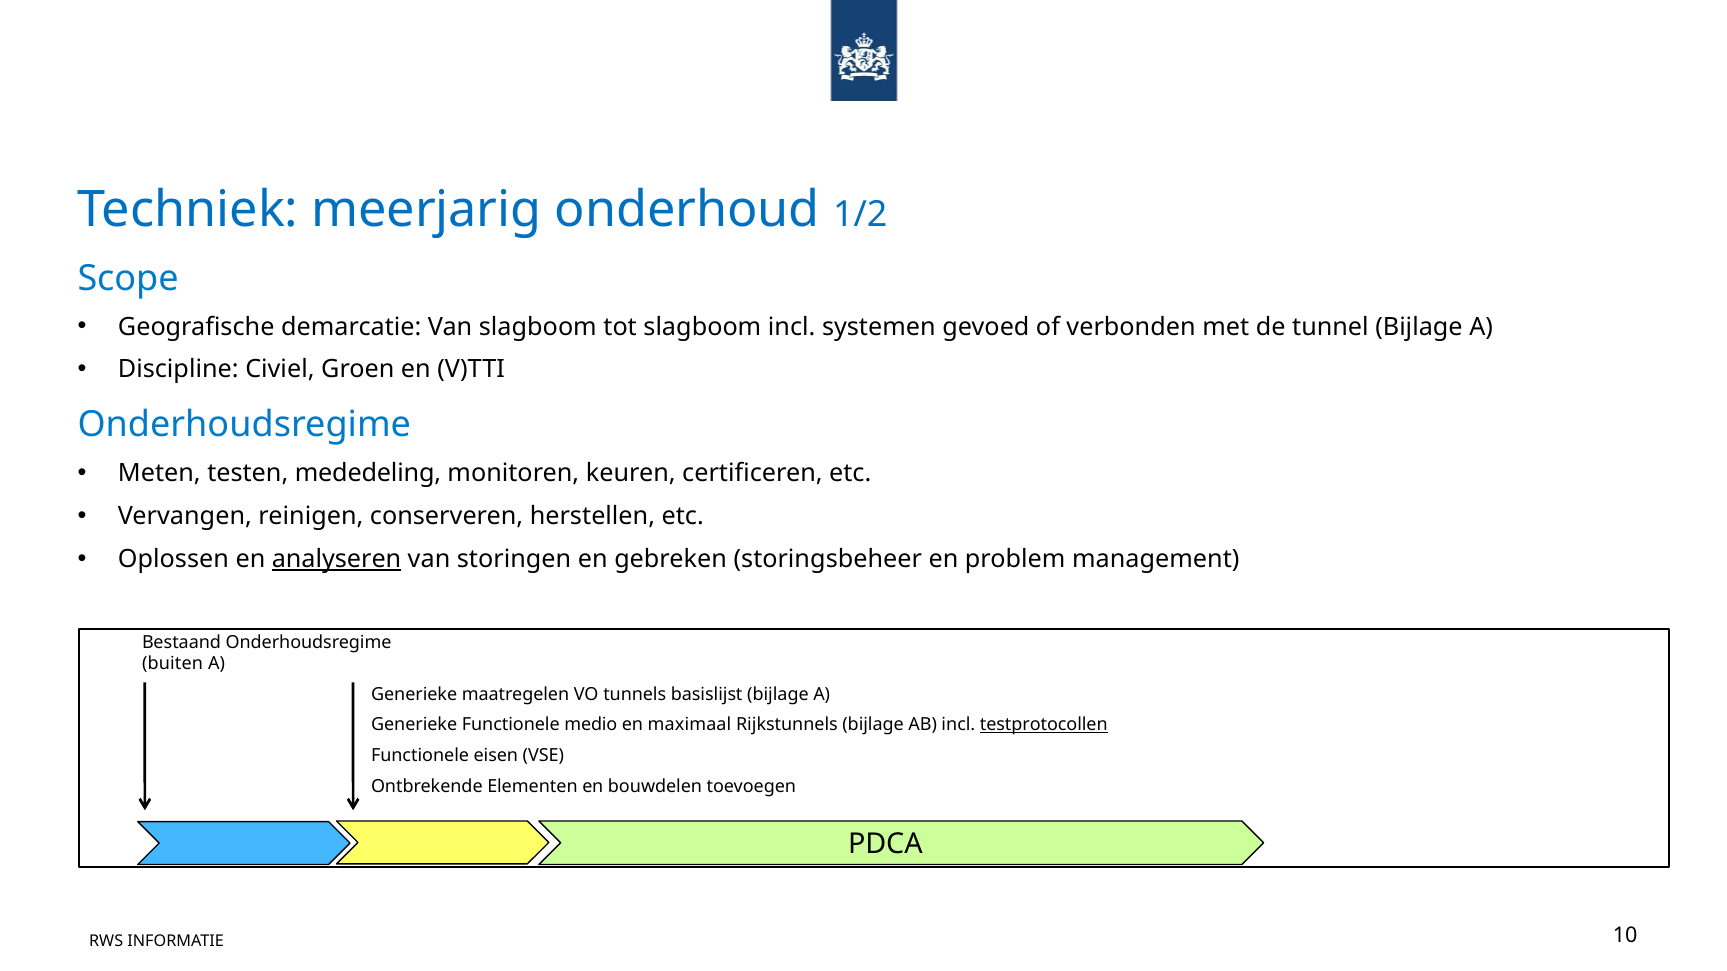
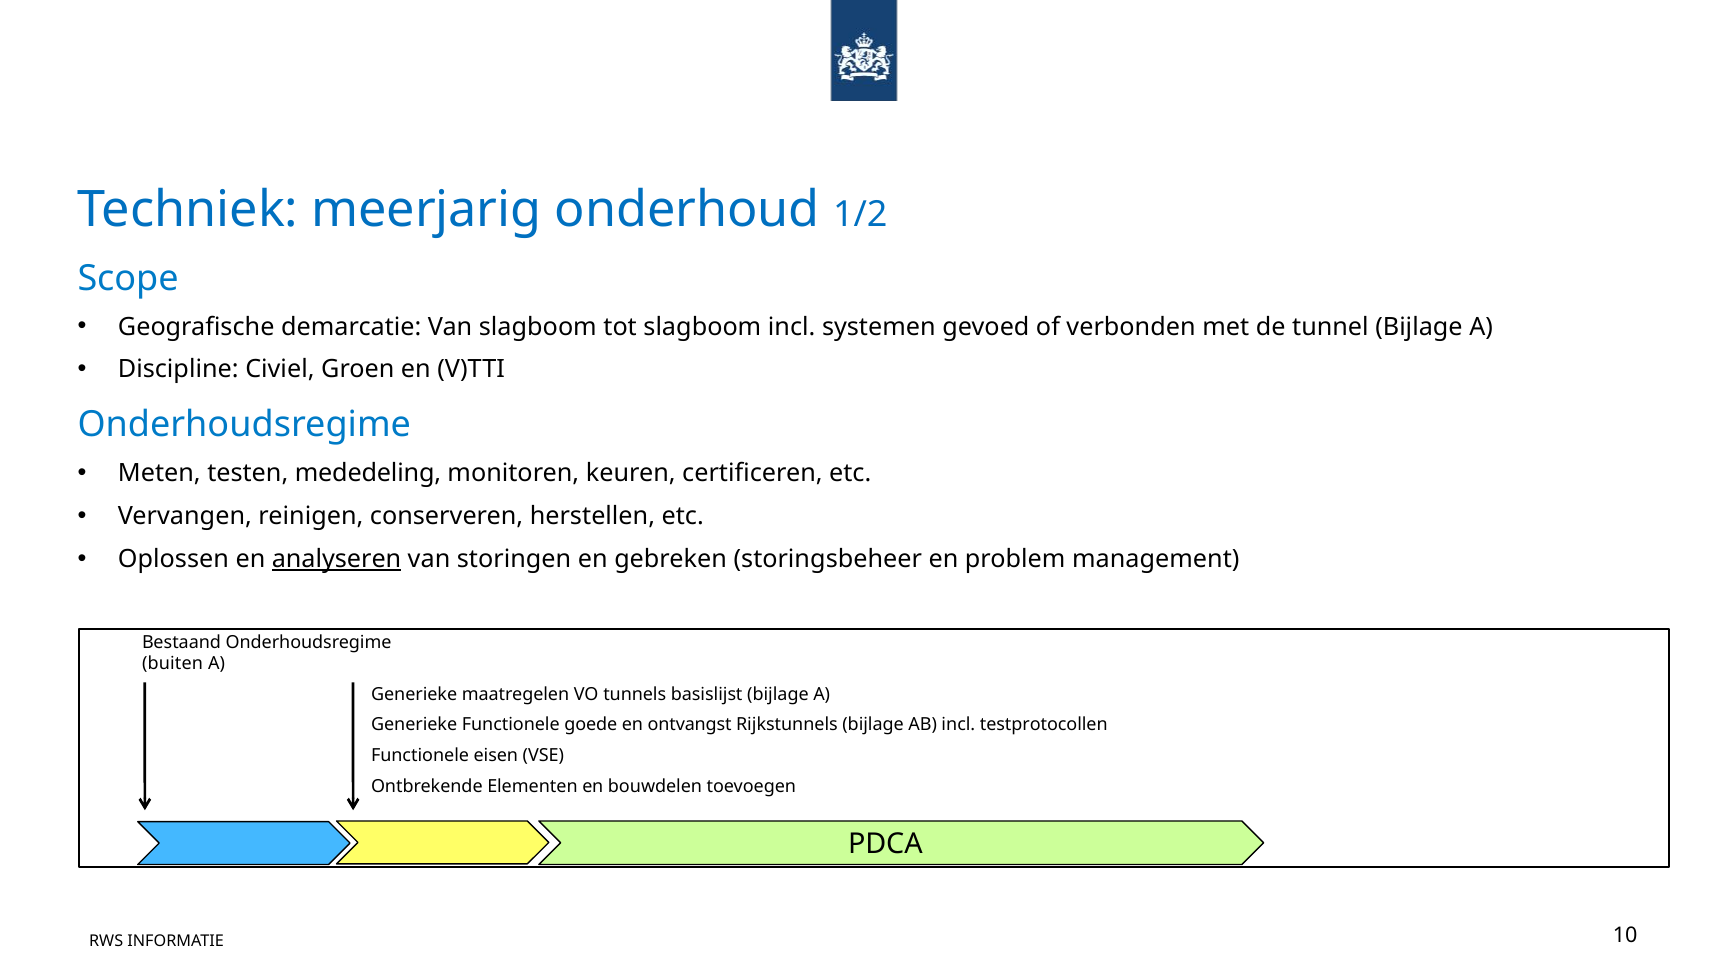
medio: medio -> goede
maximaal: maximaal -> ontvangst
testprotocollen underline: present -> none
